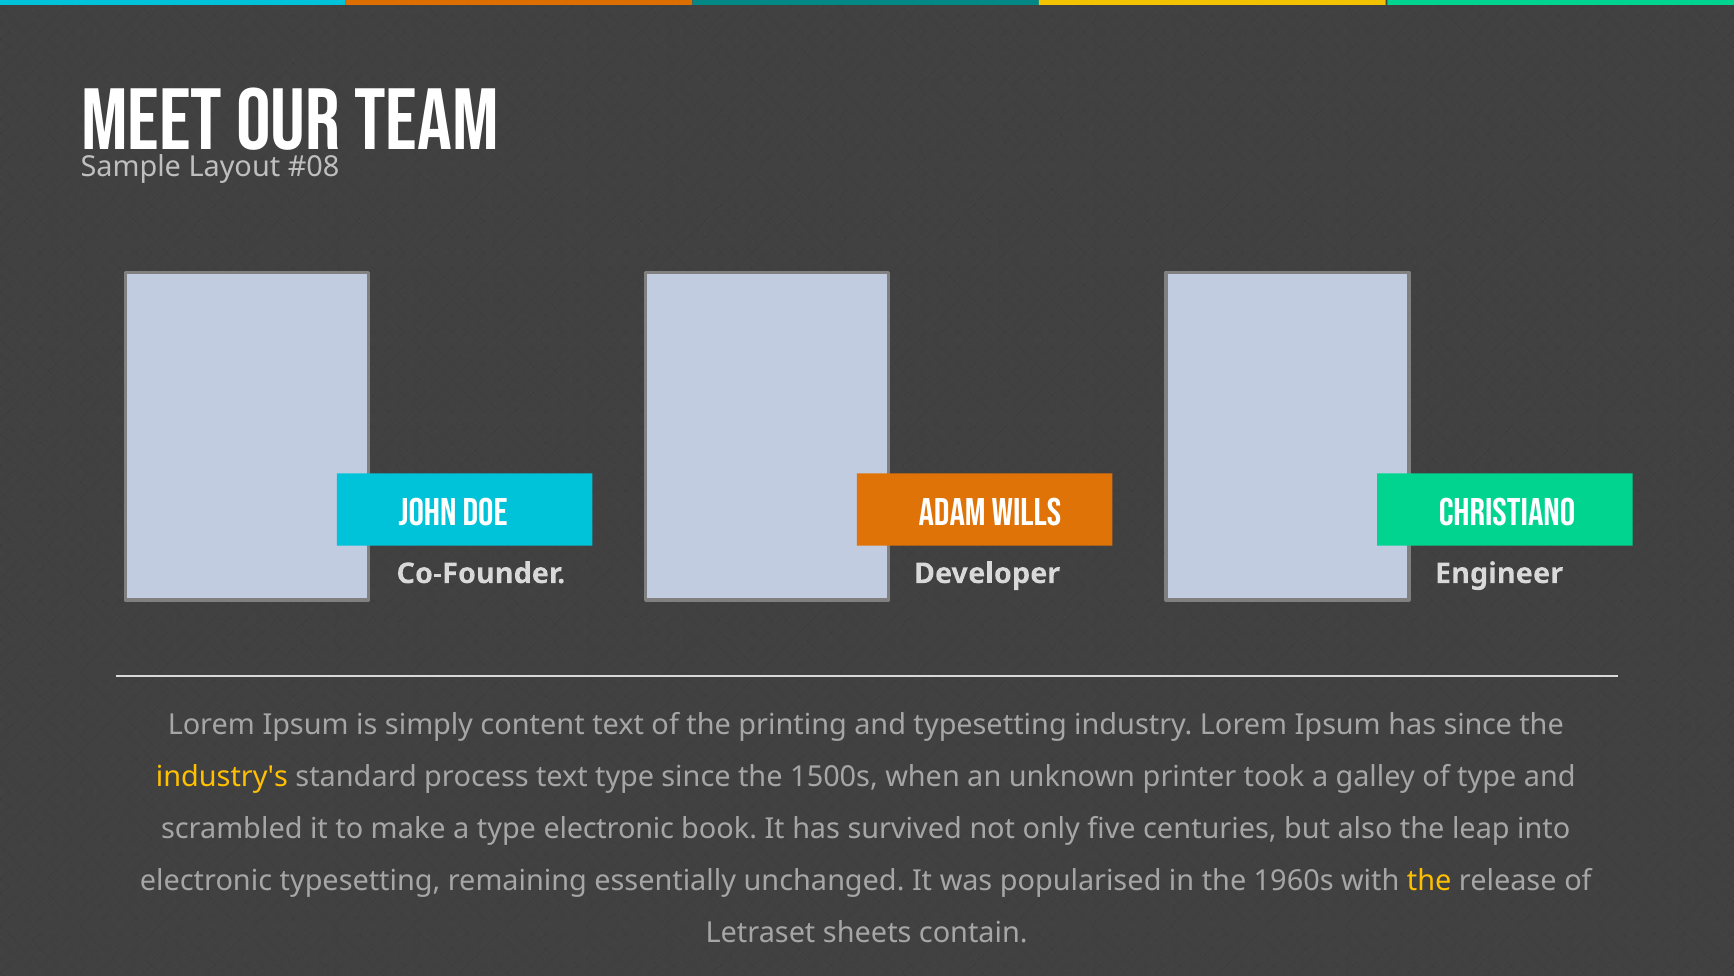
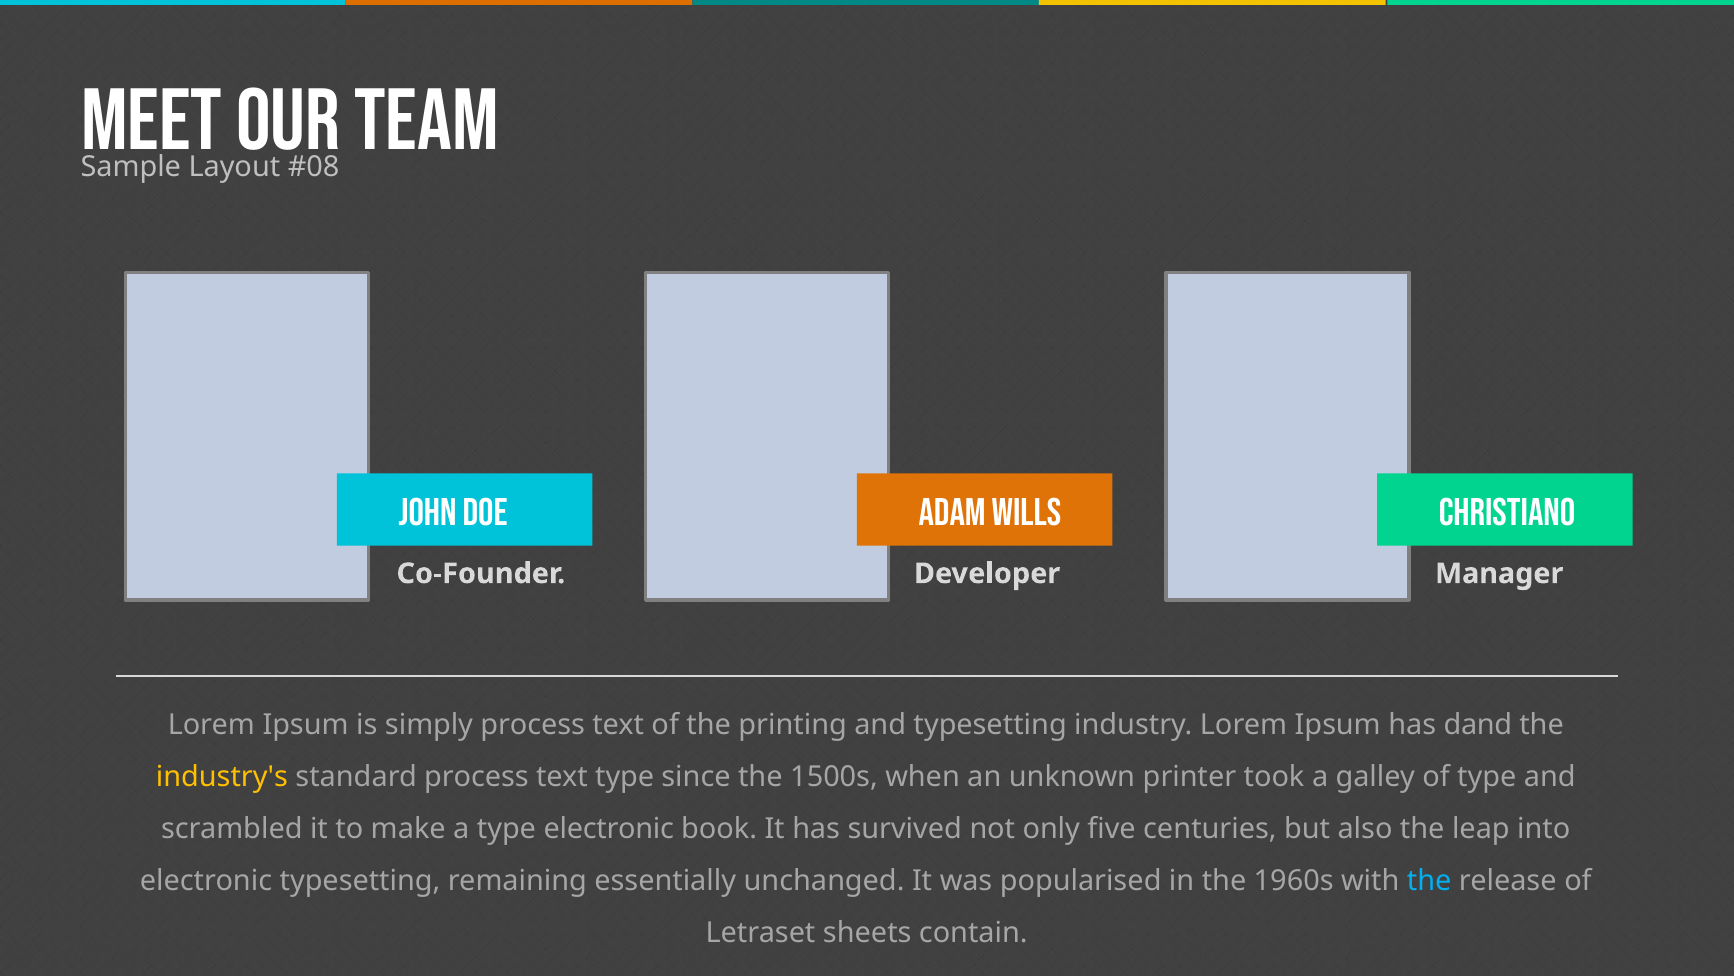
Engineer: Engineer -> Manager
simply content: content -> process
has since: since -> dand
the at (1429, 880) colour: yellow -> light blue
